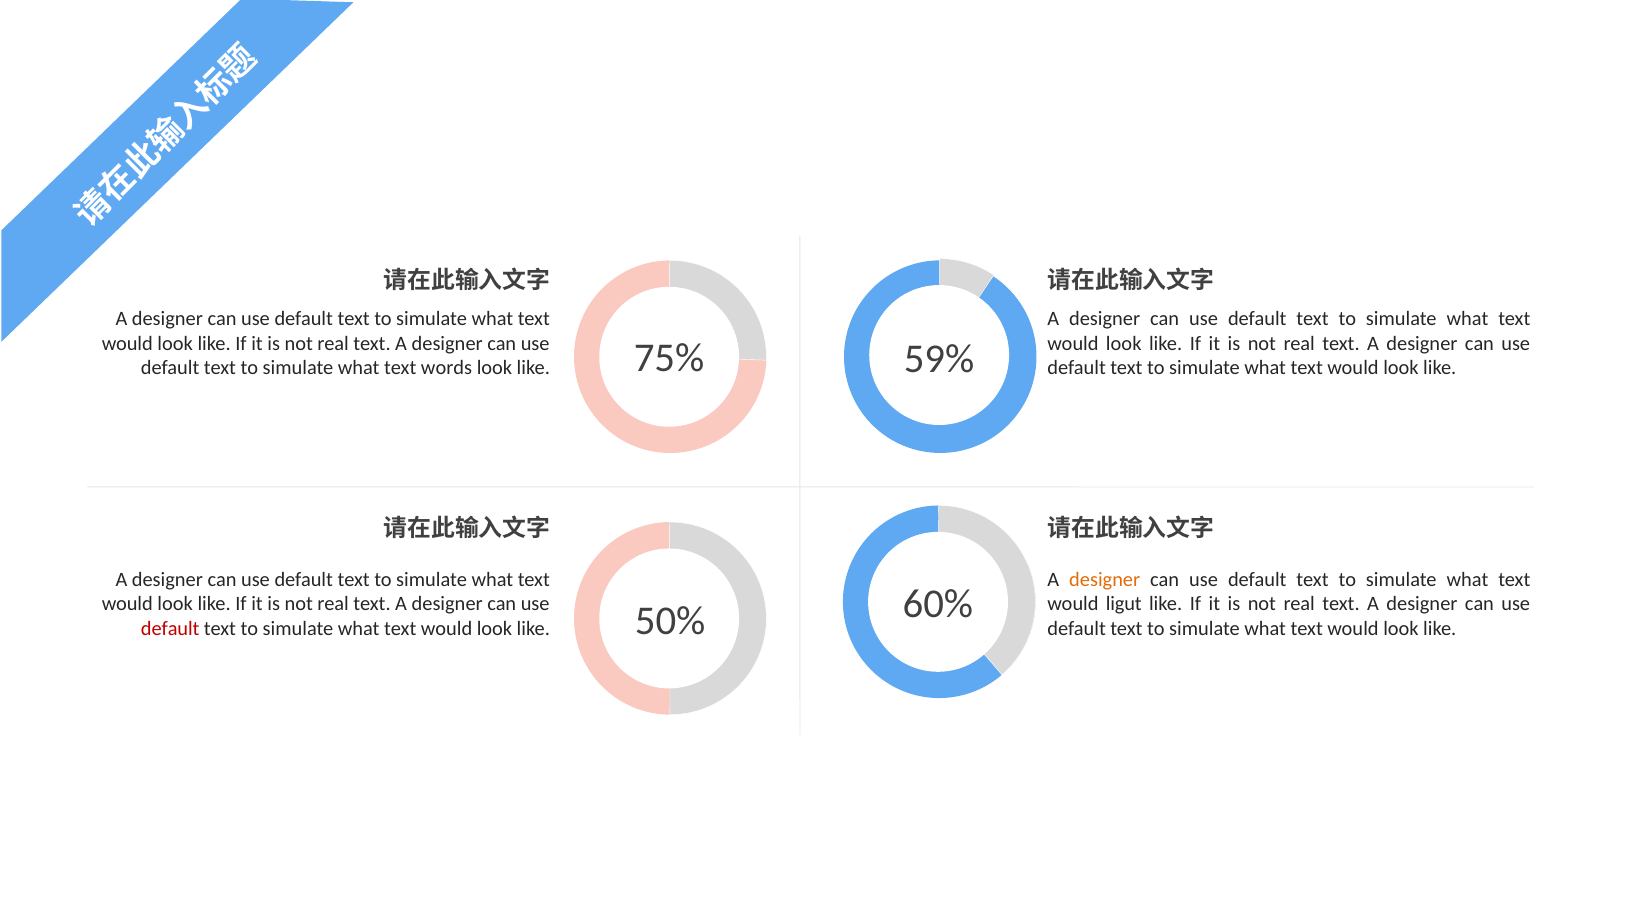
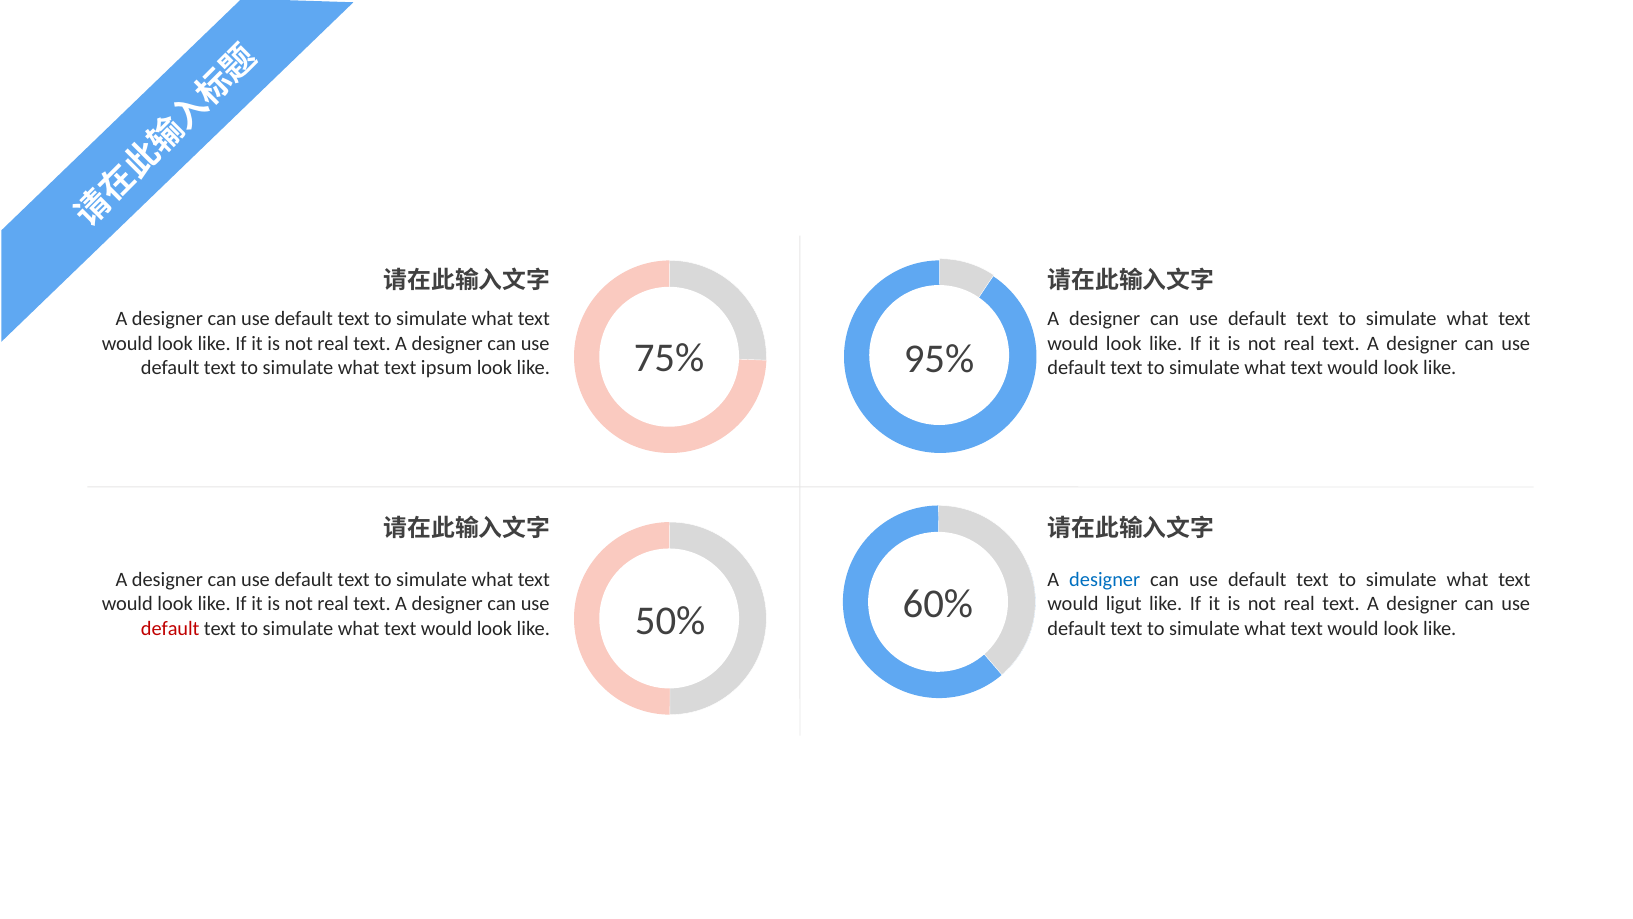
59%: 59% -> 95%
words: words -> ipsum
designer at (1105, 579) colour: orange -> blue
